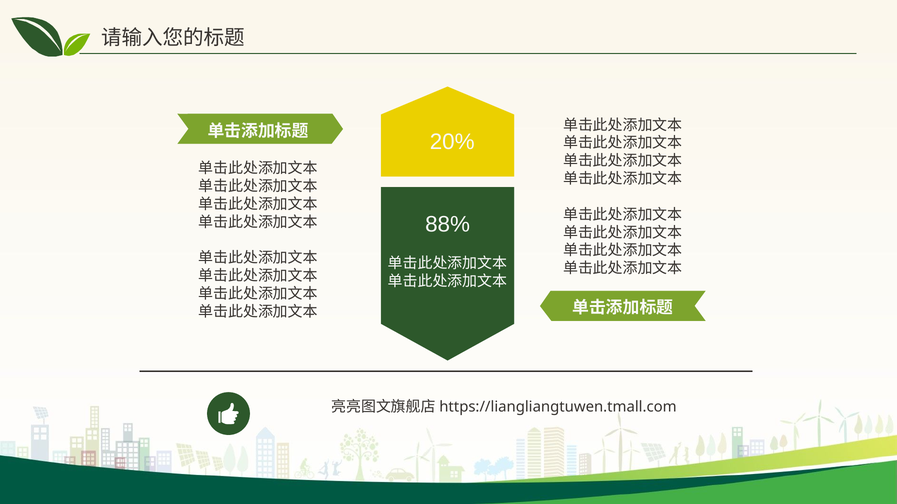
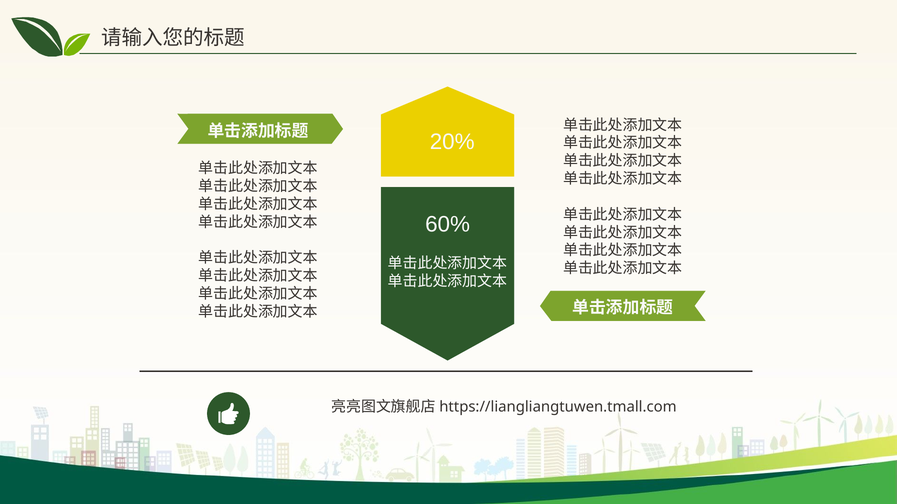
88%: 88% -> 60%
